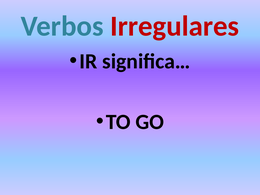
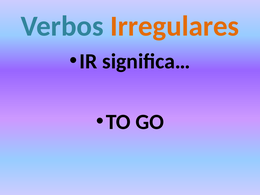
Irregulares colour: red -> orange
